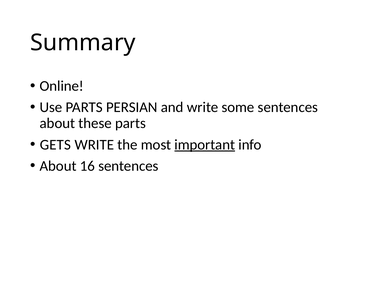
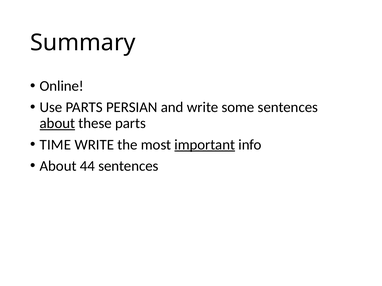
about at (57, 124) underline: none -> present
GETS: GETS -> TIME
16: 16 -> 44
